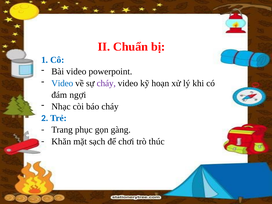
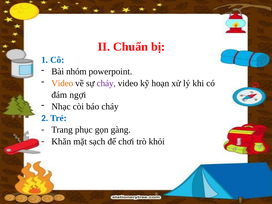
Bài video: video -> nhóm
Video at (62, 83) colour: blue -> orange
thúc: thúc -> khỏi
